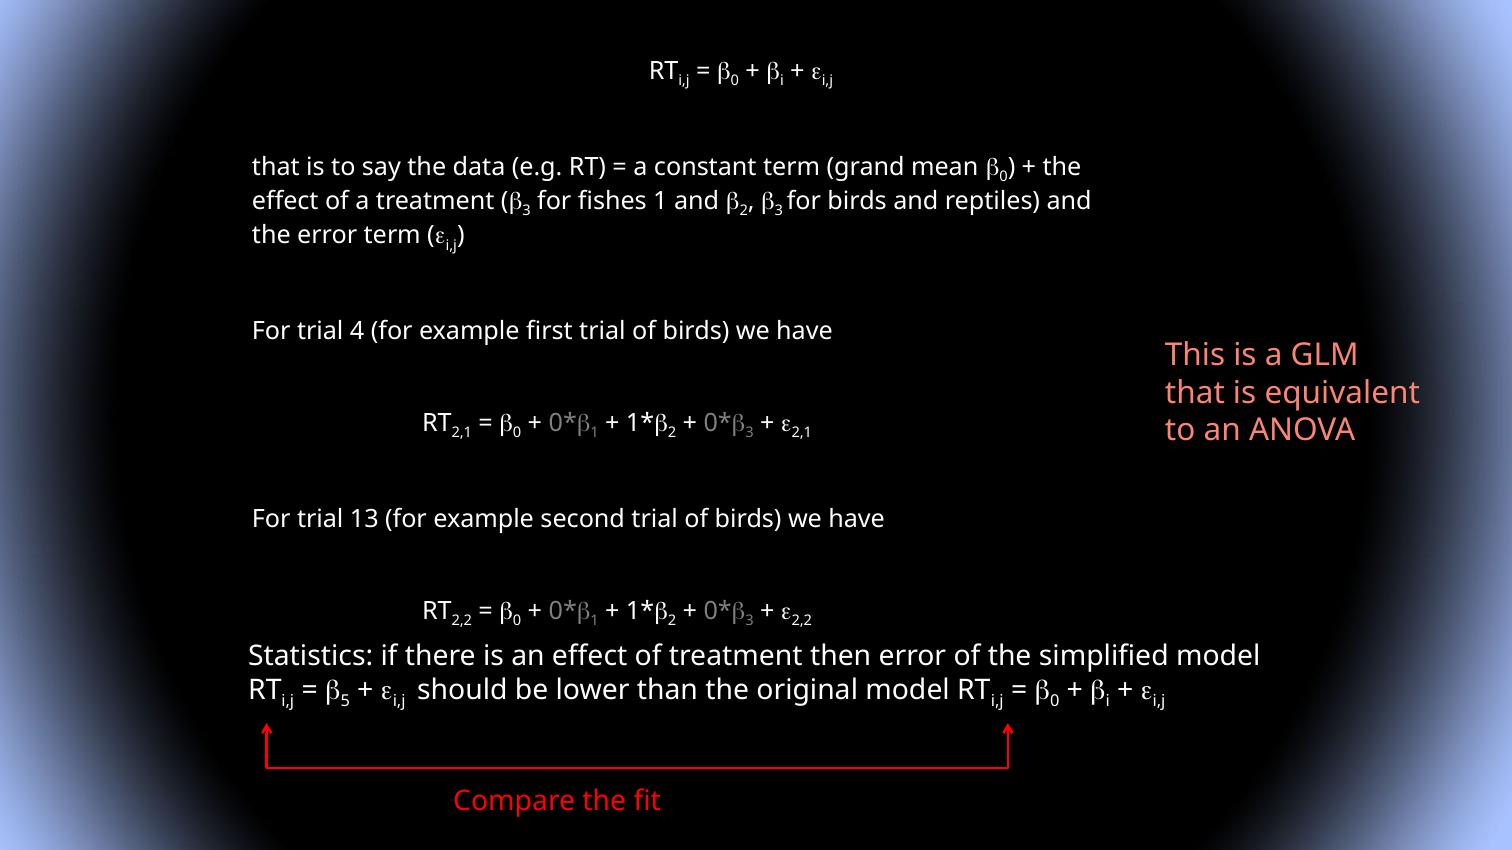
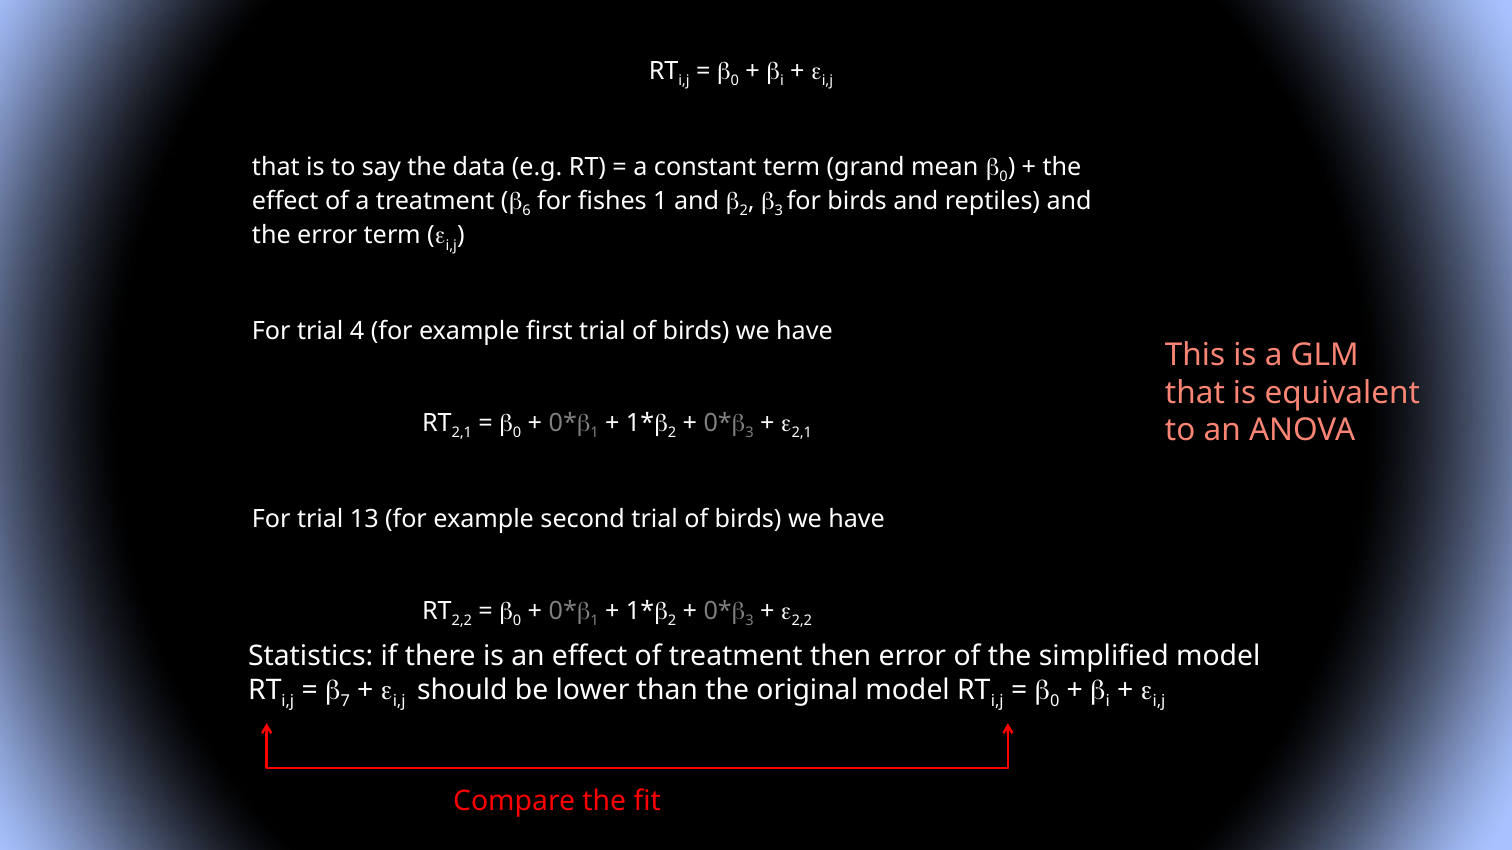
3 at (527, 211): 3 -> 6
5: 5 -> 7
